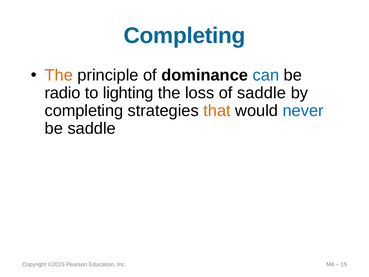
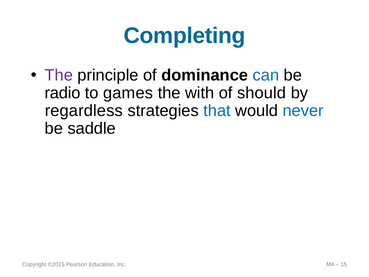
The at (59, 75) colour: orange -> purple
lighting: lighting -> games
loss: loss -> with
of saddle: saddle -> should
completing at (84, 111): completing -> regardless
that colour: orange -> blue
